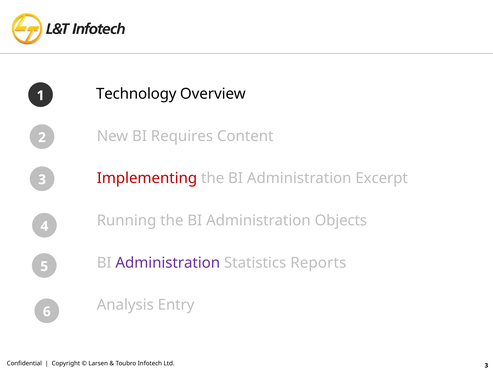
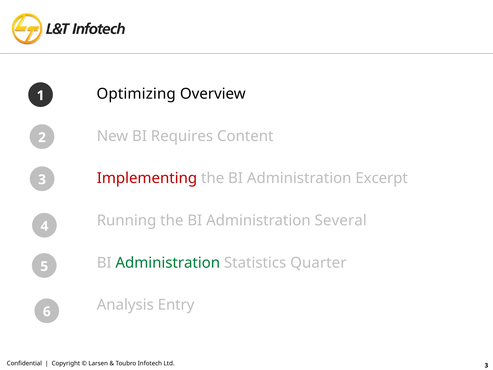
Technology: Technology -> Optimizing
Objects: Objects -> Several
Administration at (168, 263) colour: purple -> green
Reports: Reports -> Quarter
